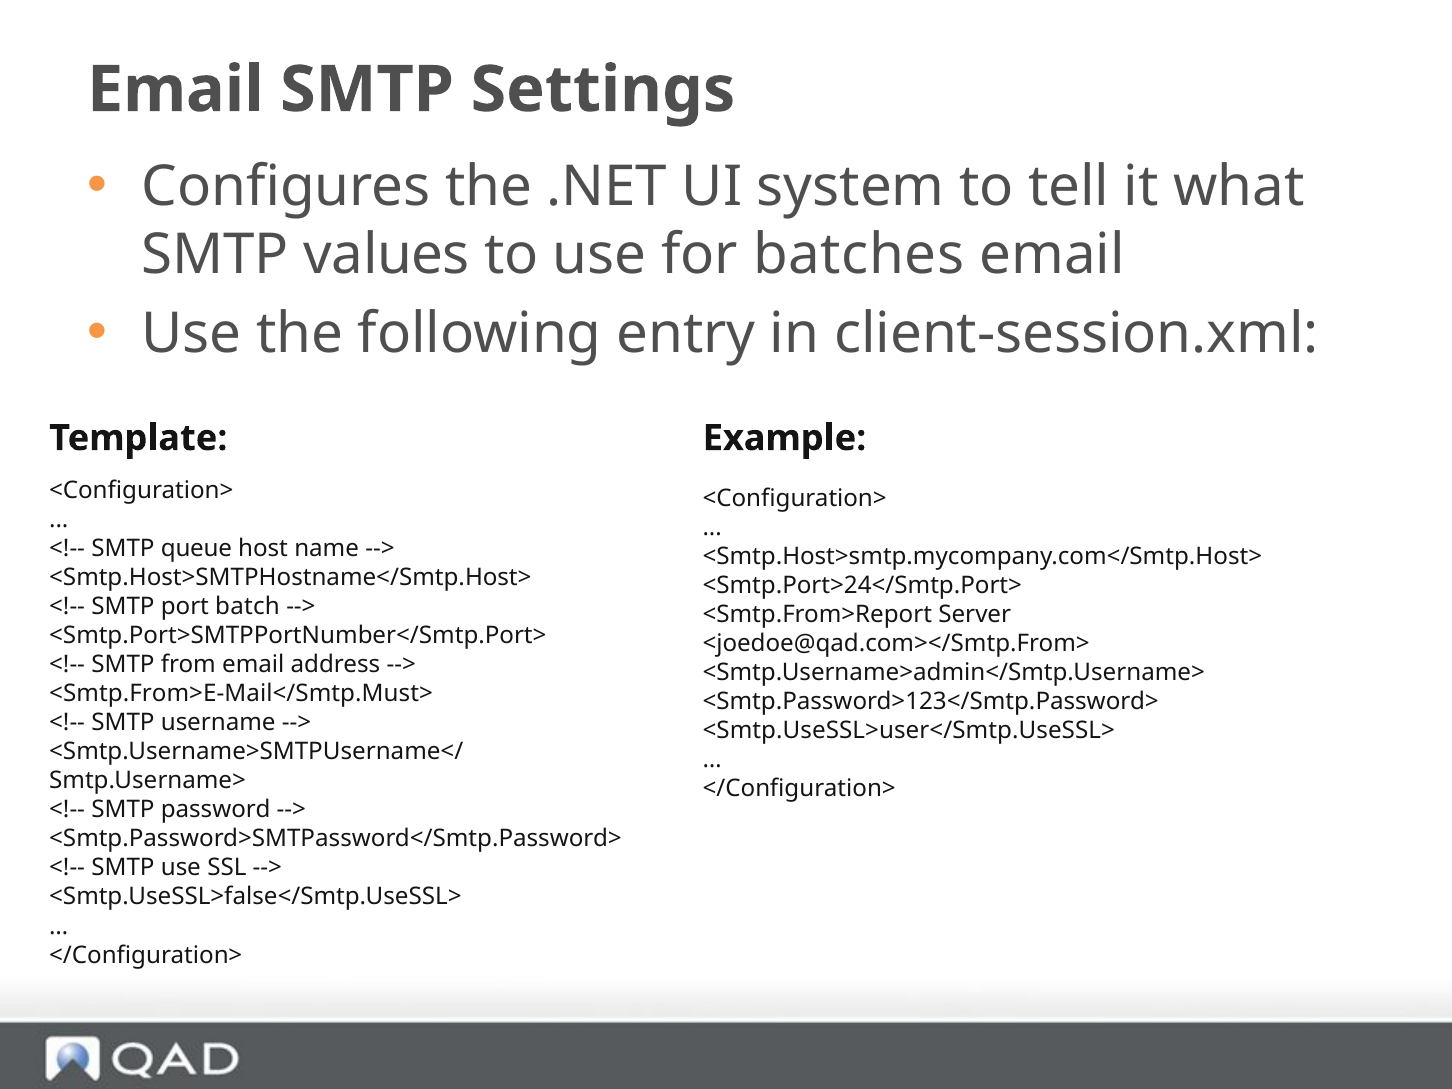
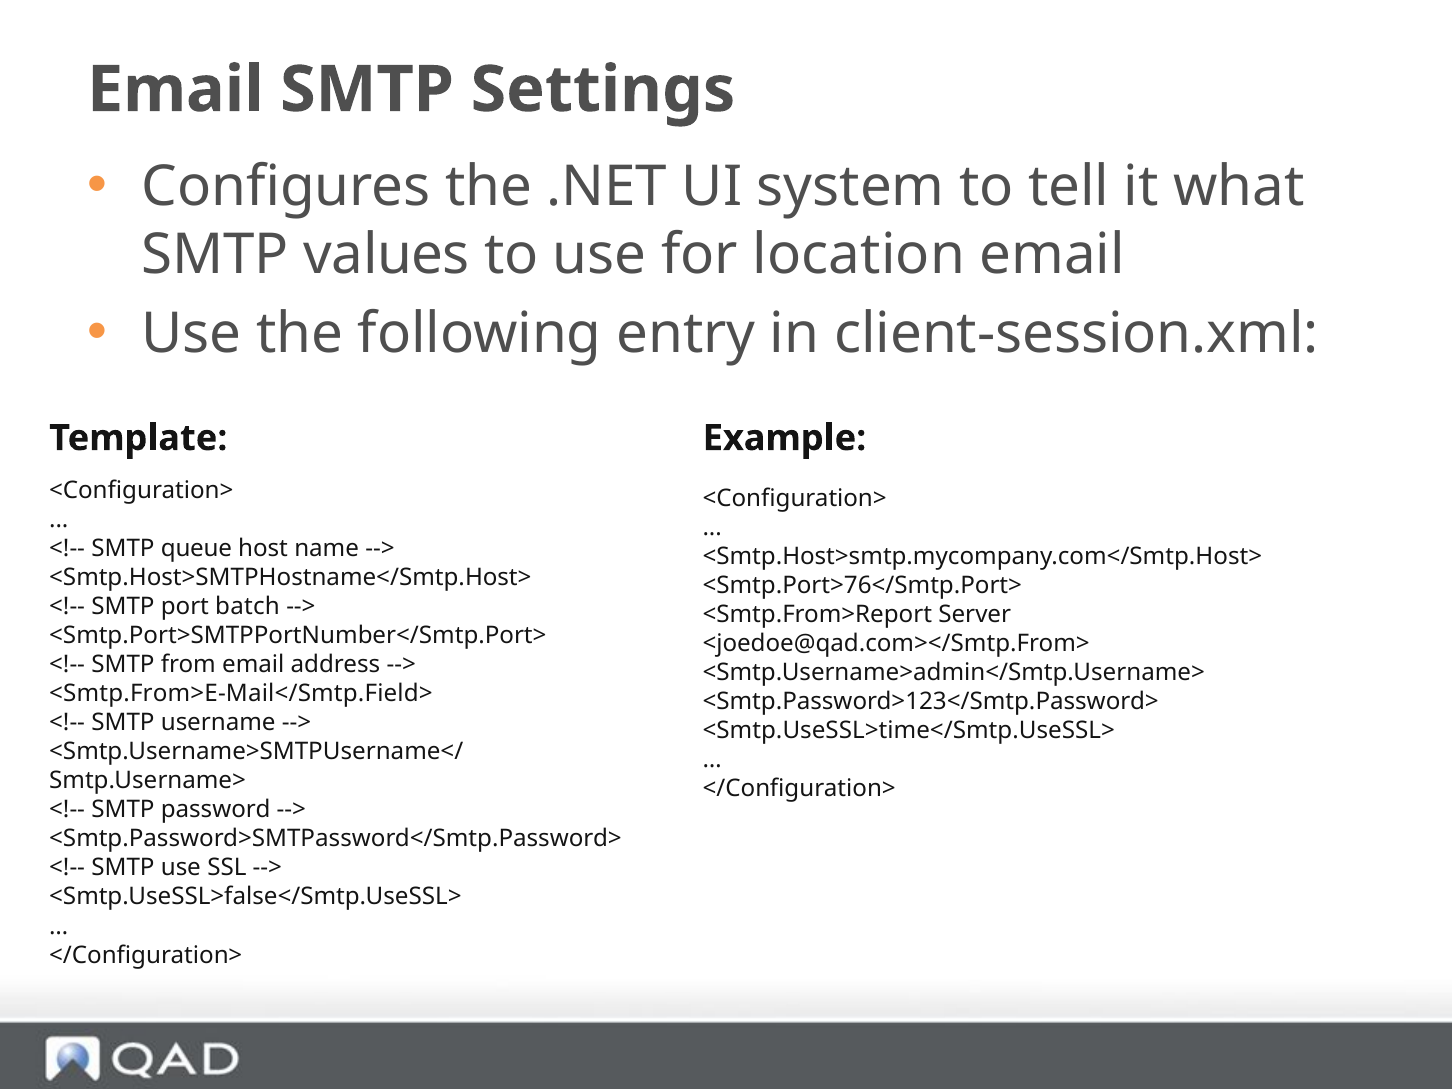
batches: batches -> location
<Smtp.Port>24</Smtp.Port>: <Smtp.Port>24</Smtp.Port> -> <Smtp.Port>76</Smtp.Port>
<Smtp.From>E-Mail</Smtp.Must>: <Smtp.From>E-Mail</Smtp.Must> -> <Smtp.From>E-Mail</Smtp.Field>
<Smtp.UseSSL>user</Smtp.UseSSL>: <Smtp.UseSSL>user</Smtp.UseSSL> -> <Smtp.UseSSL>time</Smtp.UseSSL>
